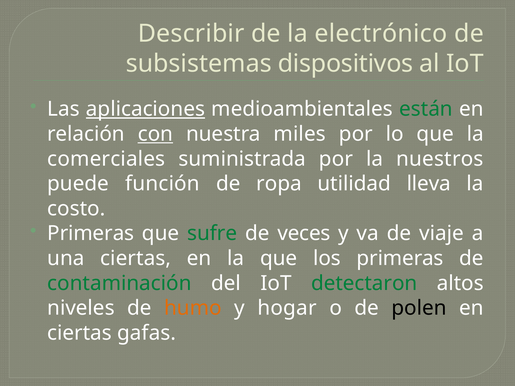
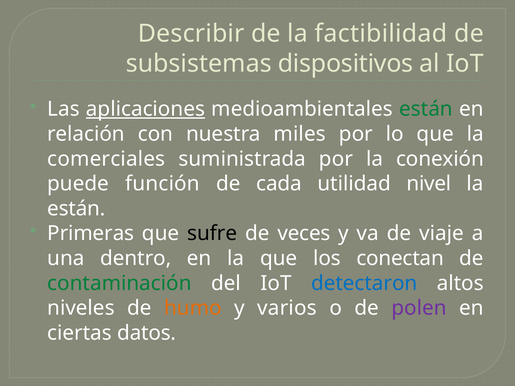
electrónico: electrónico -> factibilidad
con underline: present -> none
nuestros: nuestros -> conexión
ropa: ropa -> cada
lleva: lleva -> nivel
costo at (76, 209): costo -> están
sufre colour: green -> black
una ciertas: ciertas -> dentro
los primeras: primeras -> conectan
detectaron colour: green -> blue
hogar: hogar -> varios
polen colour: black -> purple
gafas: gafas -> datos
